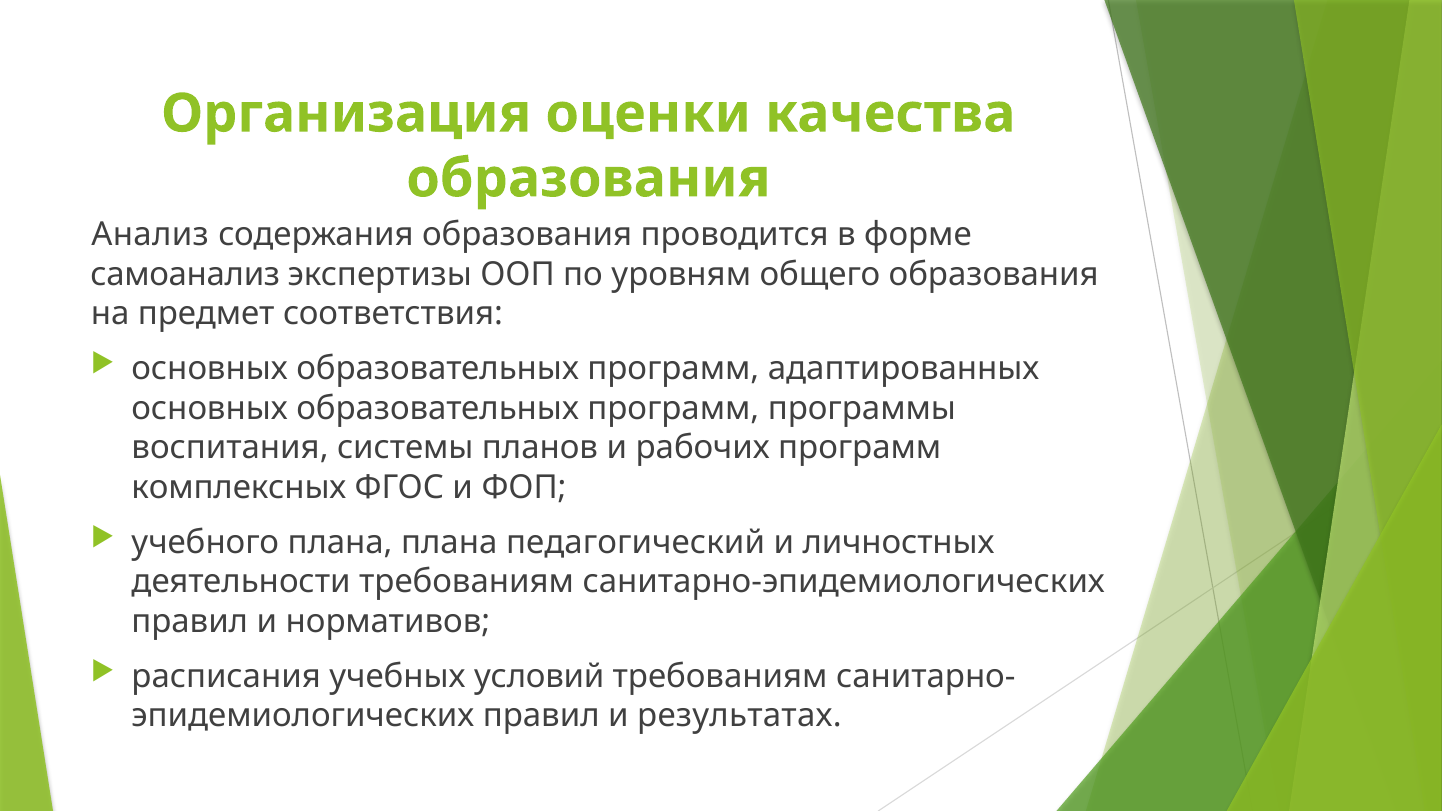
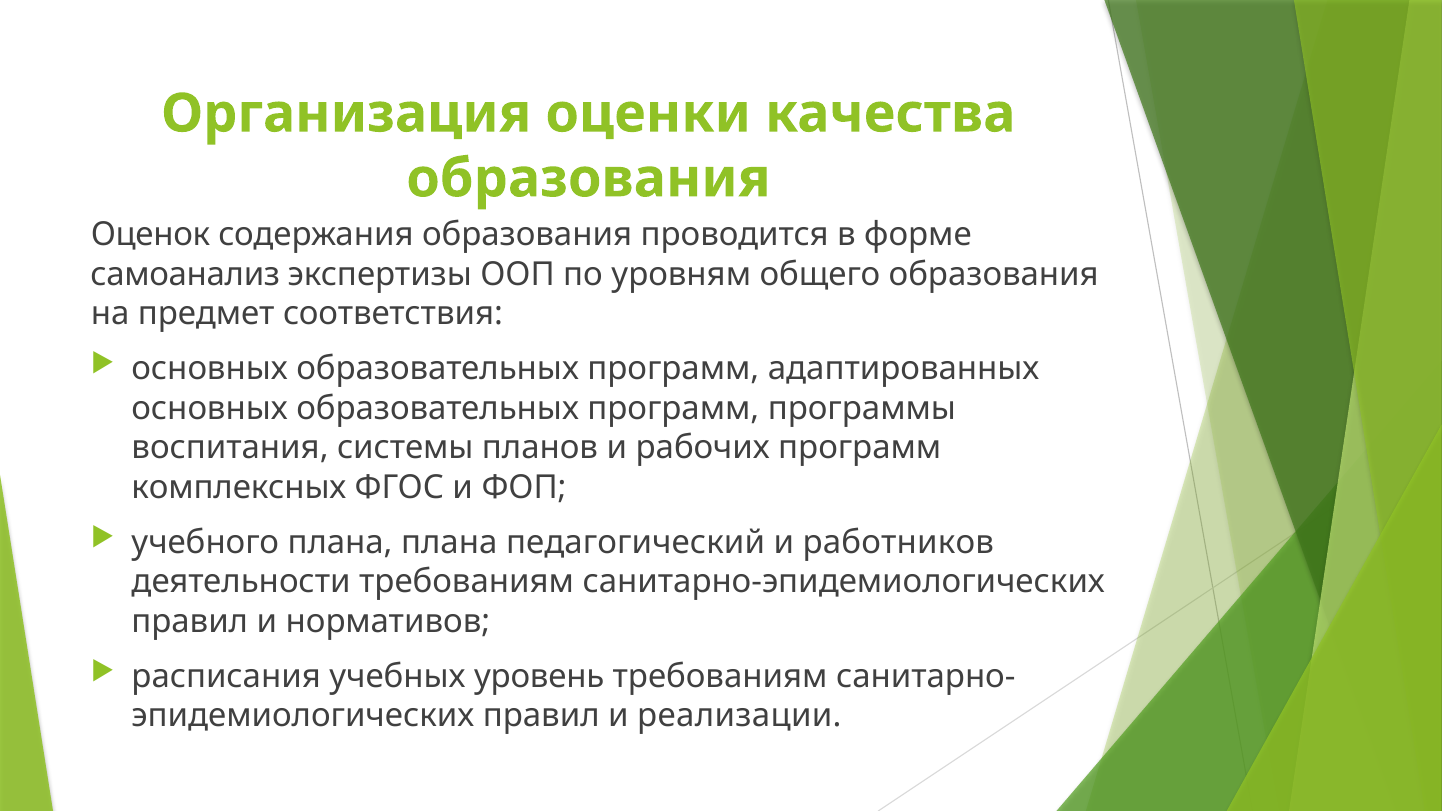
Анализ: Анализ -> Оценок
личностных: личностных -> работников
условий: условий -> уровень
результатах: результатах -> реализации
